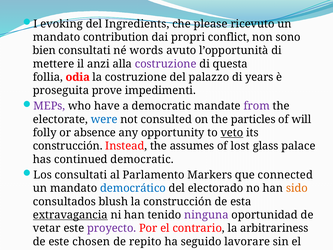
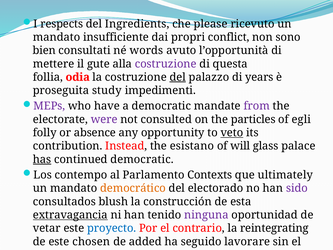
evoking: evoking -> respects
contribution: contribution -> insufficiente
anzi: anzi -> gute
del at (178, 77) underline: none -> present
prove: prove -> study
were colour: blue -> purple
will: will -> egli
construcción at (68, 146): construcción -> contribution
assumes: assumes -> esistano
lost: lost -> will
has underline: none -> present
Los consultati: consultati -> contempo
Markers: Markers -> Contexts
connected: connected -> ultimately
democrático colour: blue -> orange
sido colour: orange -> purple
proyecto colour: purple -> blue
arbitrariness: arbitrariness -> reintegrating
repito: repito -> added
